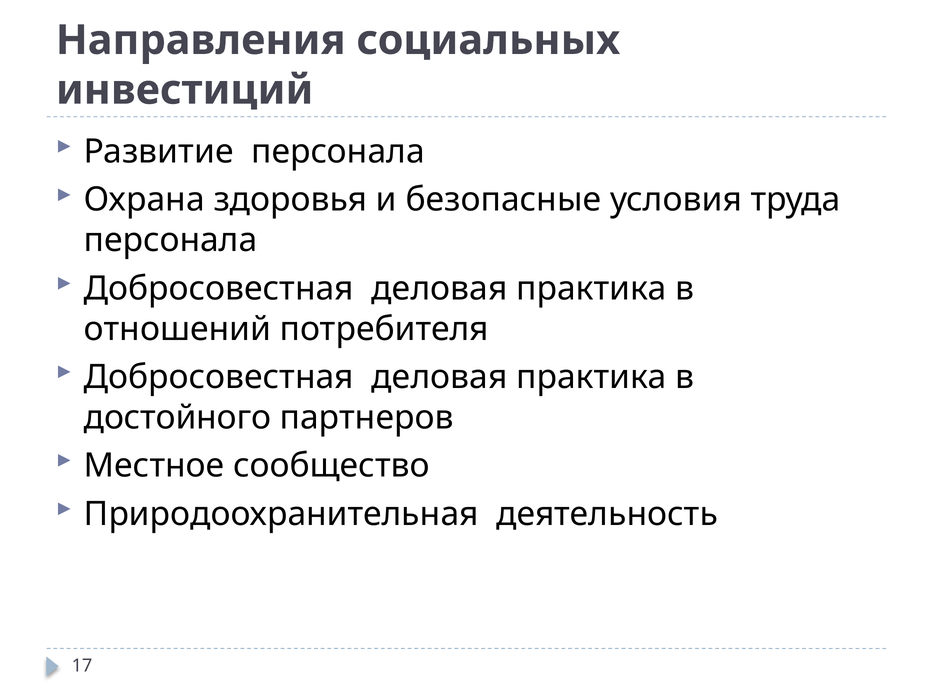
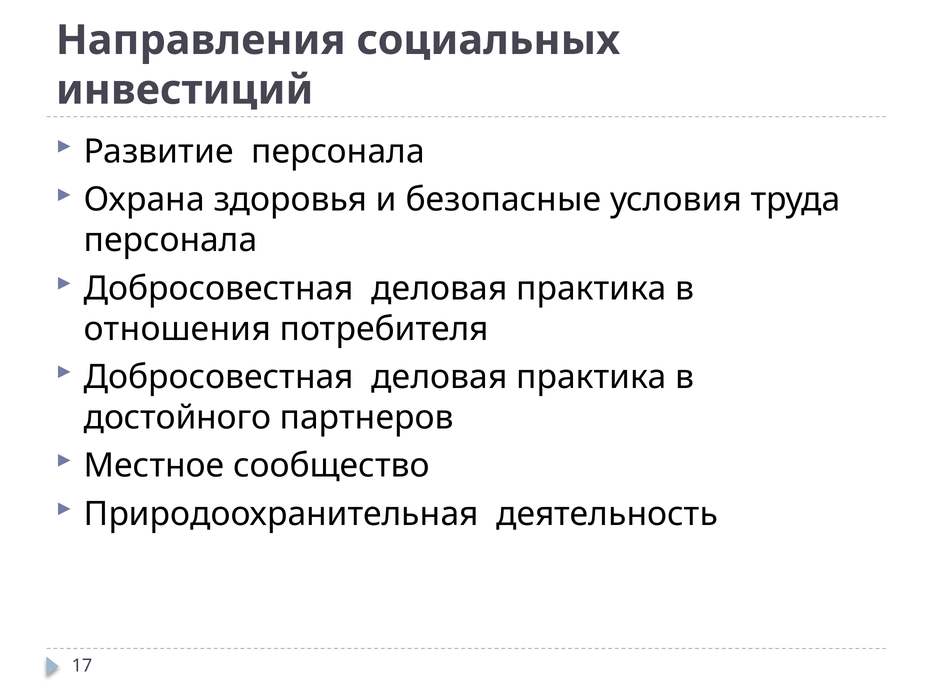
отношений: отношений -> отношения
